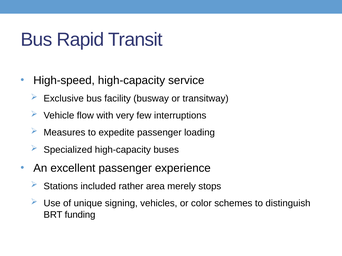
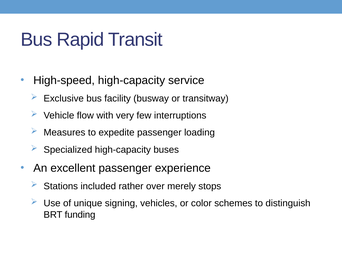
area: area -> over
